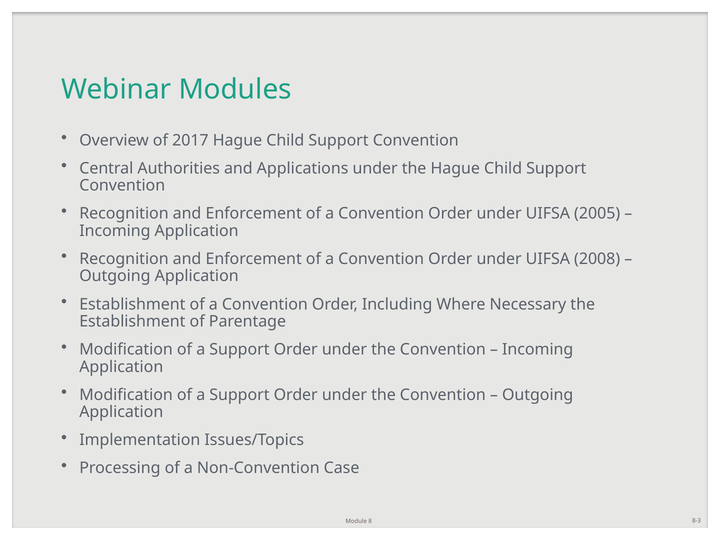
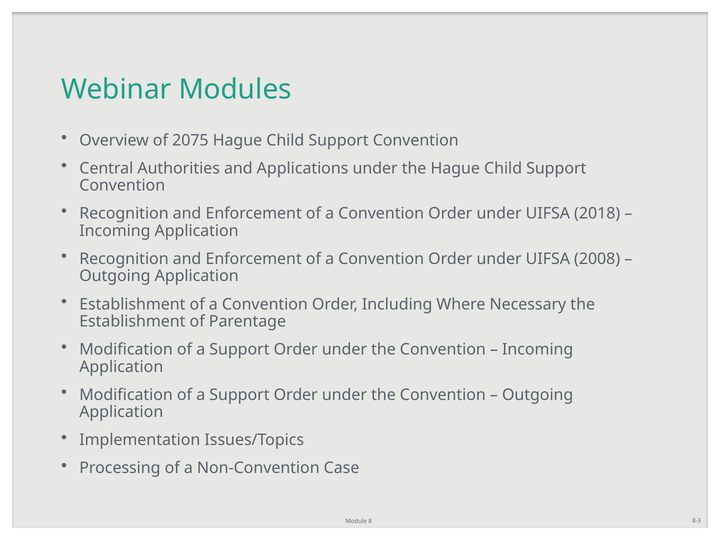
2017: 2017 -> 2075
2005: 2005 -> 2018
